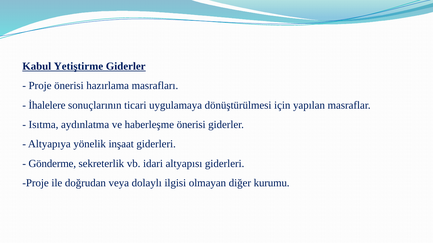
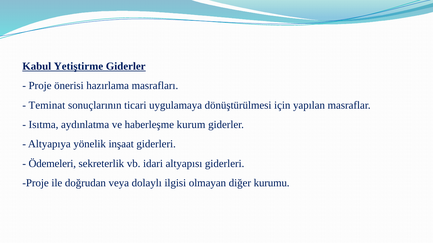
İhalelere: İhalelere -> Teminat
haberleşme önerisi: önerisi -> kurum
Gönderme: Gönderme -> Ödemeleri
